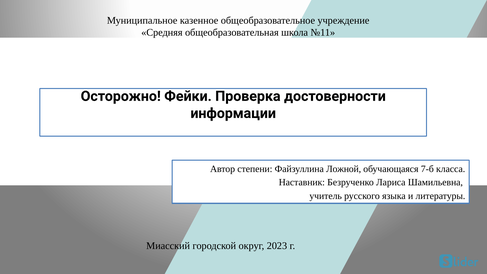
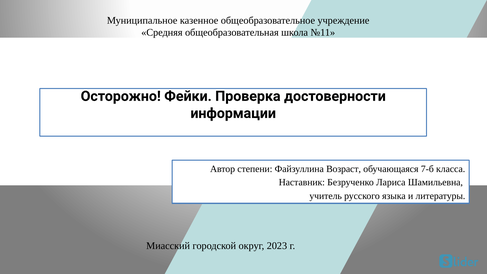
Ложной: Ложной -> Возраст
